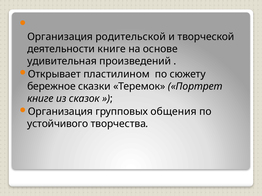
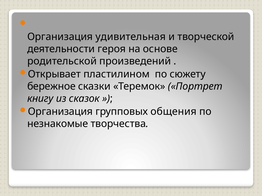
родительской: родительской -> удивительная
деятельности книге: книге -> героя
удивительная: удивительная -> родительской
книге at (40, 99): книге -> книгу
устойчивого: устойчивого -> незнакомые
